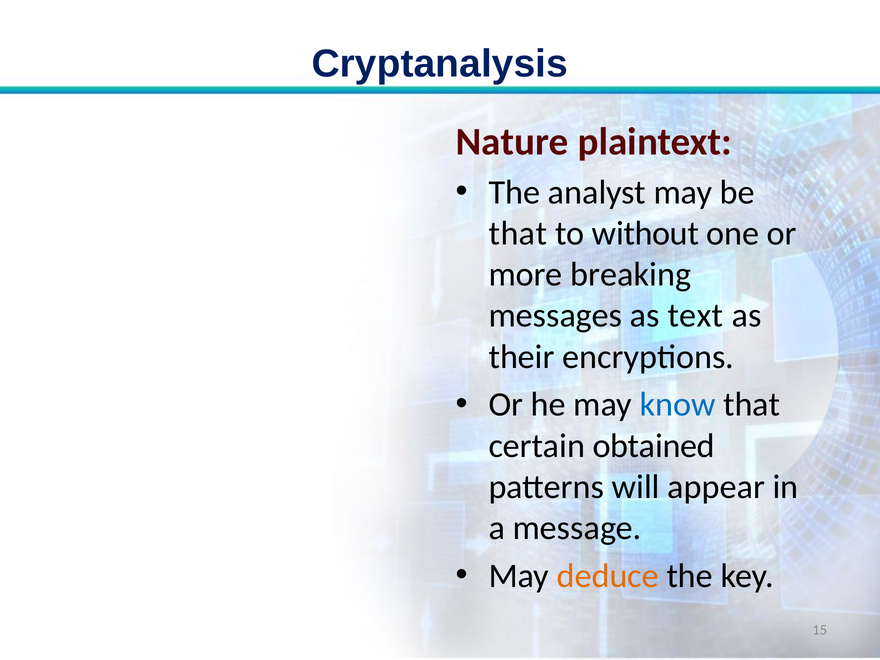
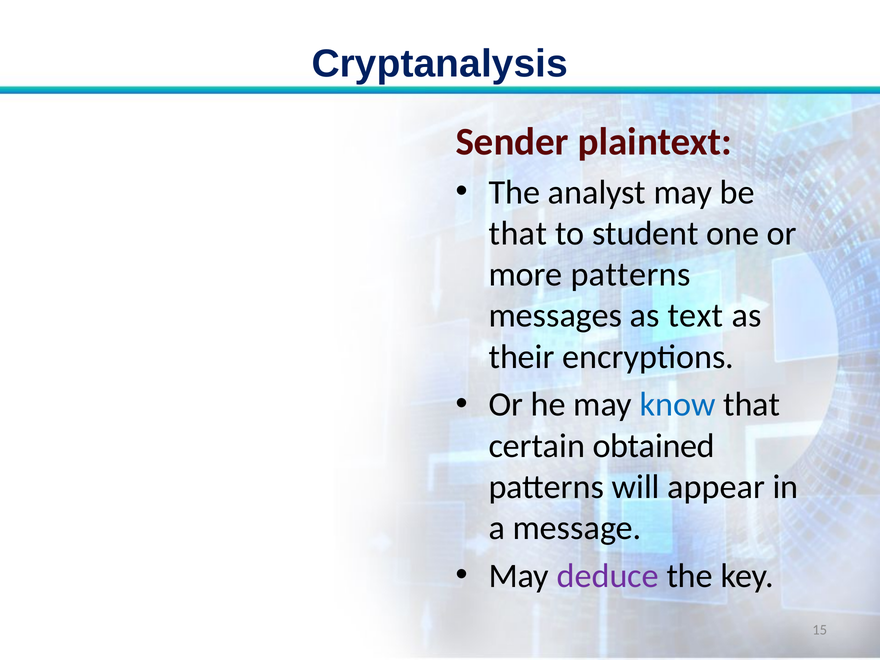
Nature: Nature -> Sender
without: without -> student
more breaking: breaking -> patterns
deduce colour: orange -> purple
